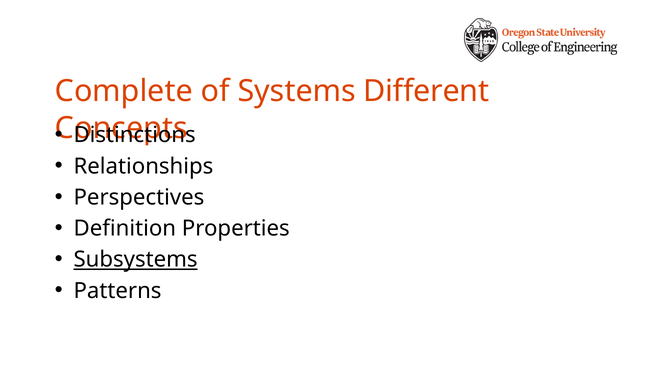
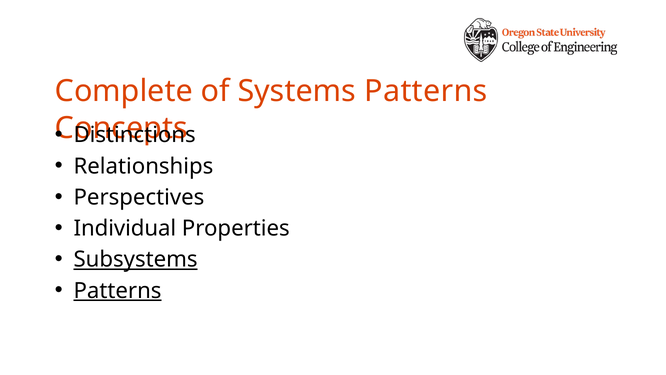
Systems Different: Different -> Patterns
Definition: Definition -> Individual
Patterns at (118, 291) underline: none -> present
